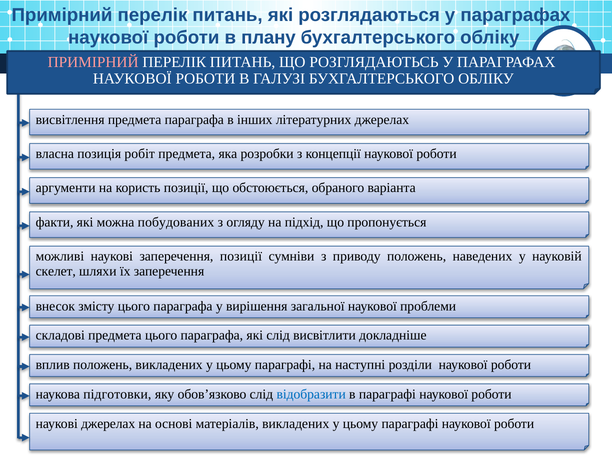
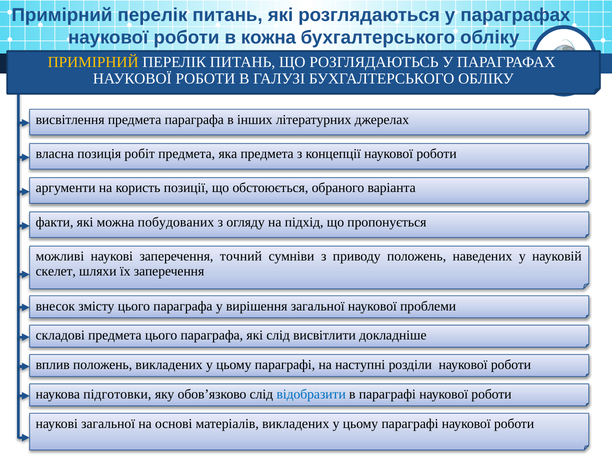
плану: плану -> кожна
ПРИМІРНИЙ at (93, 62) colour: pink -> yellow
яка розробки: розробки -> предмета
заперечення позиції: позиції -> точний
наукові джерелах: джерелах -> загальної
